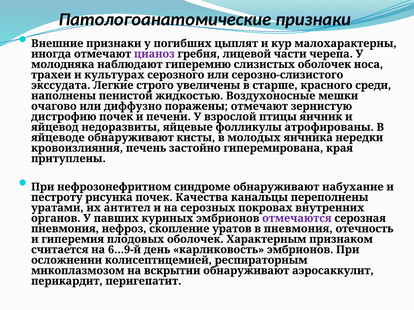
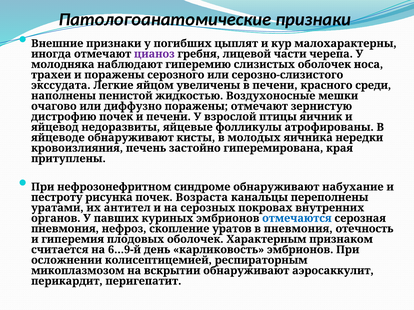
и культурах: культурах -> поражены
строго: строго -> яйцом
в старше: старше -> печени
Качества: Качества -> Возраста
отмечаются colour: purple -> blue
